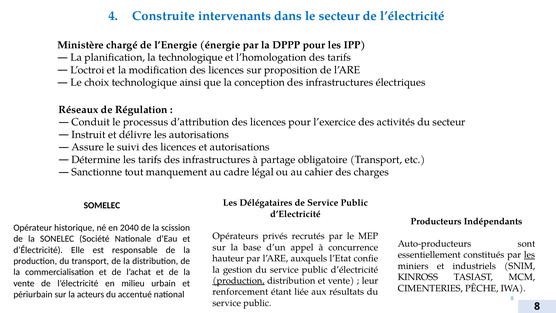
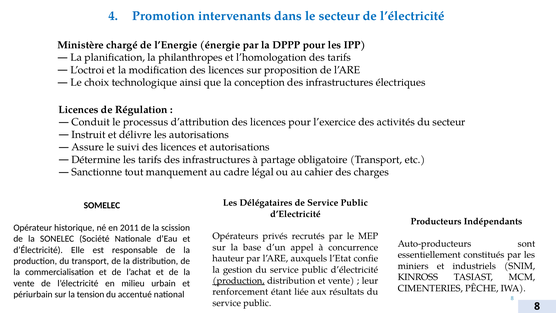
Construite: Construite -> Promotion
la technologique: technologique -> philanthropes
Réseaux at (78, 110): Réseaux -> Licences
2040: 2040 -> 2011
les at (529, 255) underline: present -> none
acteurs: acteurs -> tension
